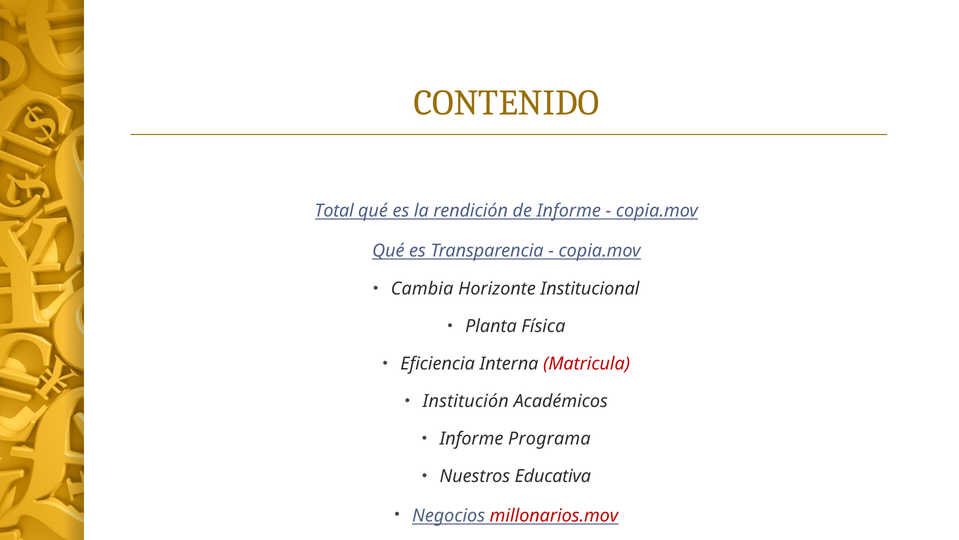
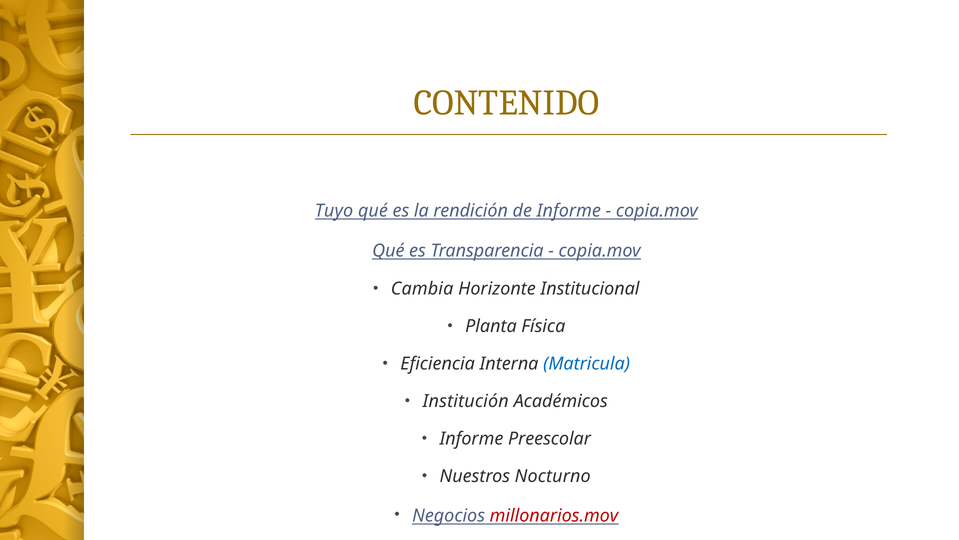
Total: Total -> Tuyo
Matricula colour: red -> blue
Programa: Programa -> Preescolar
Educativa: Educativa -> Nocturno
